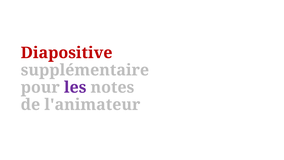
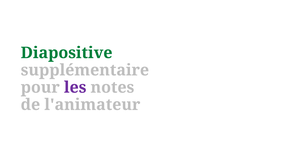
Diapositive colour: red -> green
